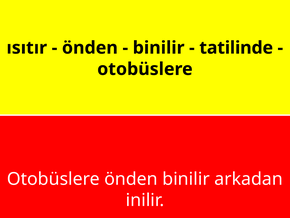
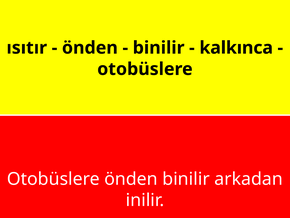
tatilinde: tatilinde -> kalkınca
